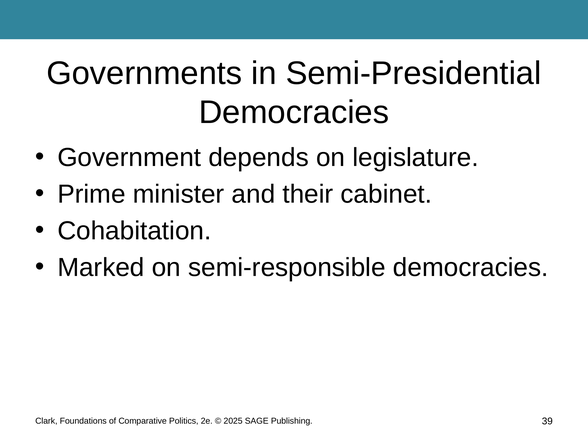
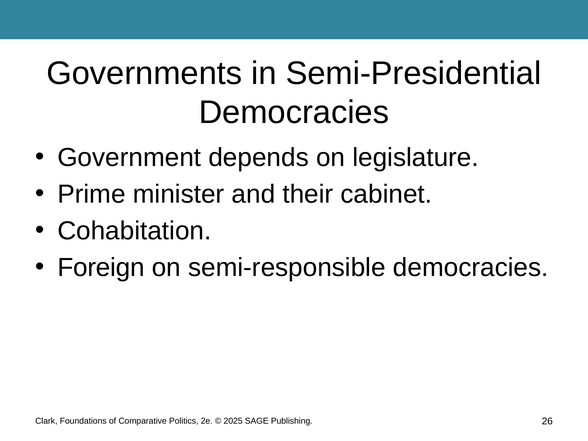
Marked: Marked -> Foreign
39: 39 -> 26
